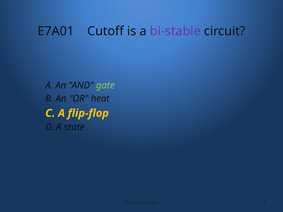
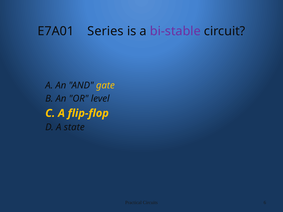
Cutoff: Cutoff -> Series
gate colour: light green -> yellow
heat: heat -> level
